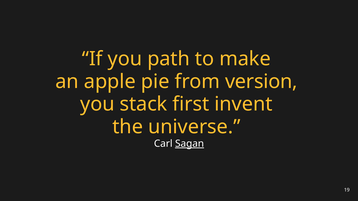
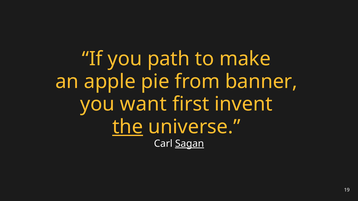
version: version -> banner
stack: stack -> want
the underline: none -> present
